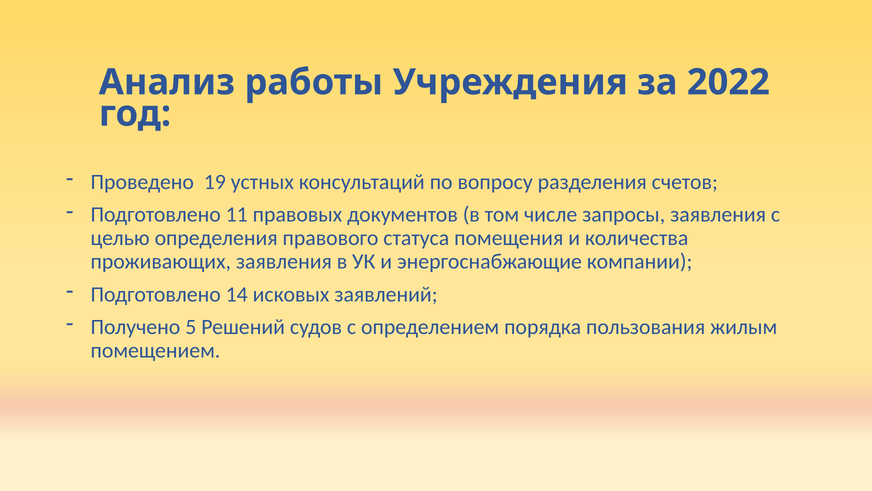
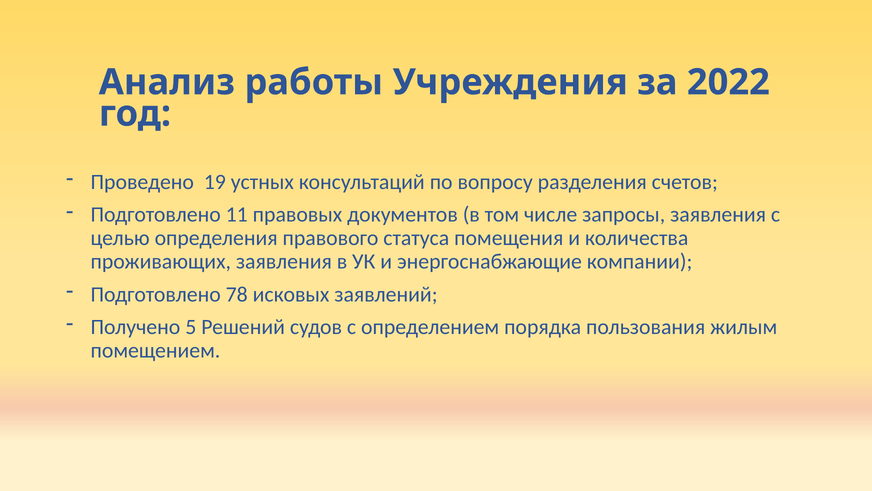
14: 14 -> 78
